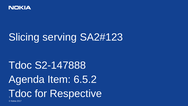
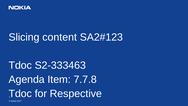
serving: serving -> content
S2-147888: S2-147888 -> S2-333463
6.5.2: 6.5.2 -> 7.7.8
